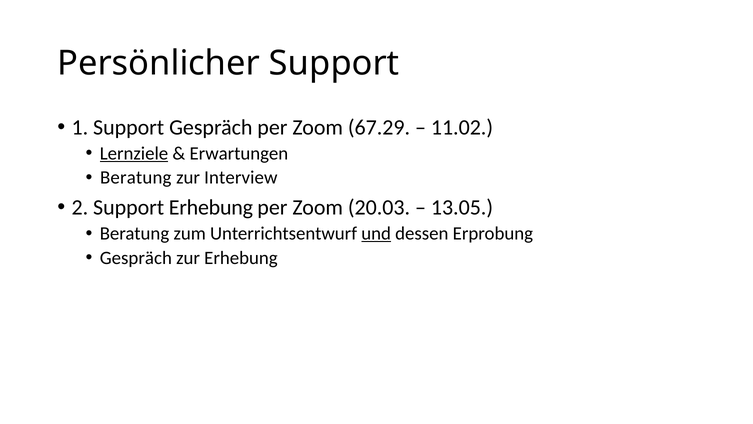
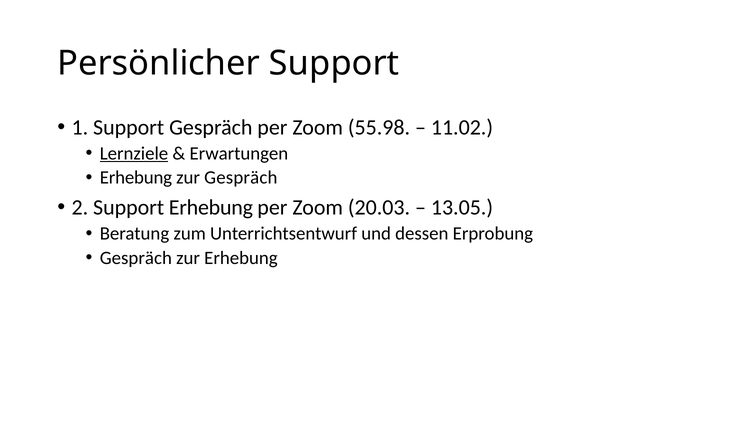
67.29: 67.29 -> 55.98
Beratung at (136, 178): Beratung -> Erhebung
zur Interview: Interview -> Gespräch
und underline: present -> none
